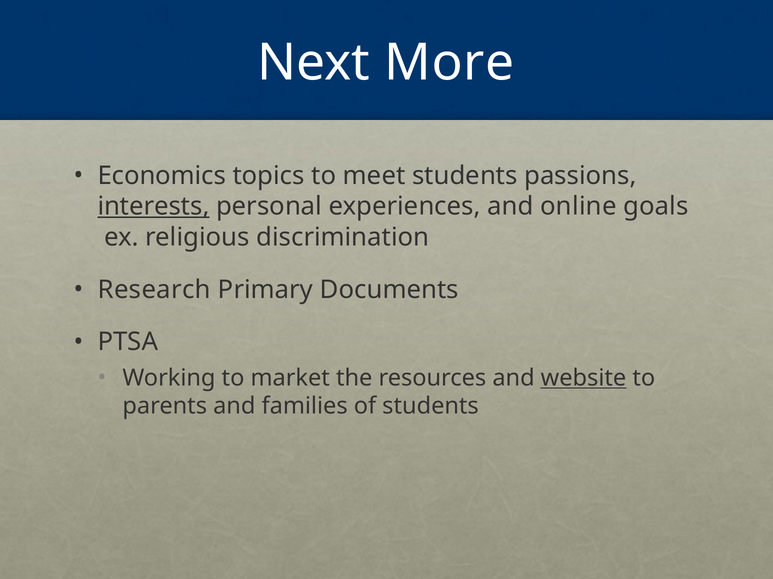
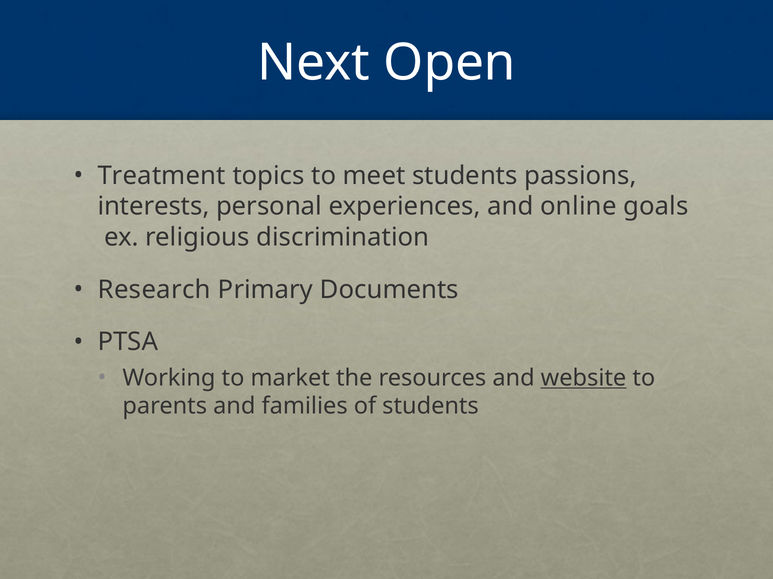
More: More -> Open
Economics: Economics -> Treatment
interests underline: present -> none
